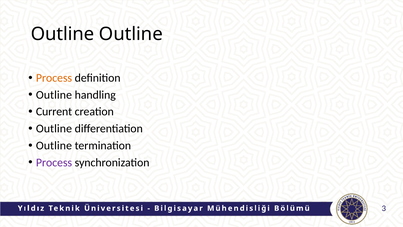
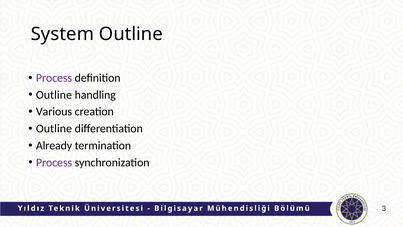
Outline at (62, 34): Outline -> System
Process at (54, 78) colour: orange -> purple
Current: Current -> Various
Outline at (54, 145): Outline -> Already
